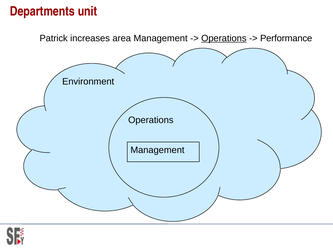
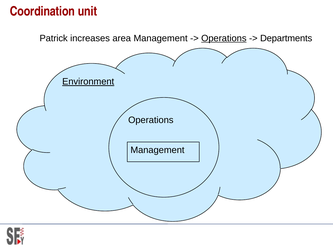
Departments: Departments -> Coordination
Performance: Performance -> Departments
Environment underline: none -> present
